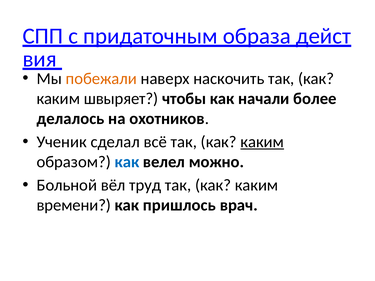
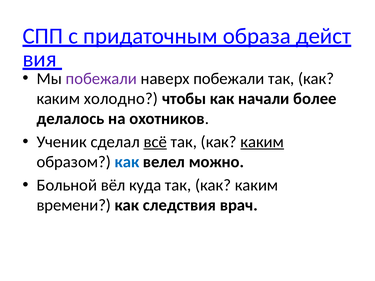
побежали at (101, 79) colour: orange -> purple
наверх наскочить: наскочить -> побежали
швыряет: швыряет -> холодно
всё underline: none -> present
труд: труд -> куда
пришлось: пришлось -> следствия
